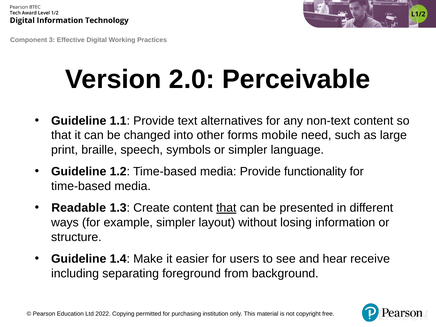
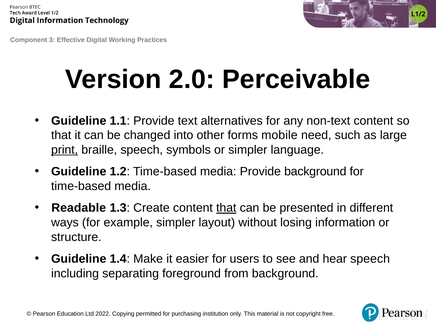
print underline: none -> present
Provide functionality: functionality -> background
hear receive: receive -> speech
